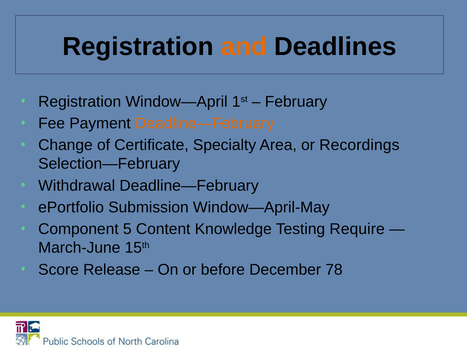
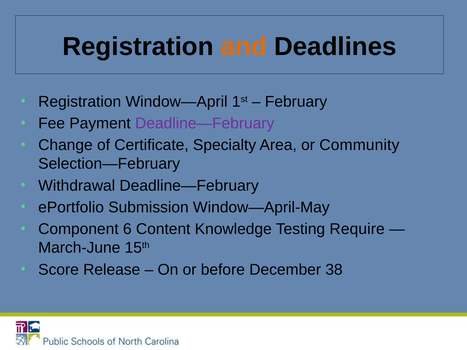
Deadline—February at (205, 123) colour: orange -> purple
Recordings: Recordings -> Community
5: 5 -> 6
78: 78 -> 38
